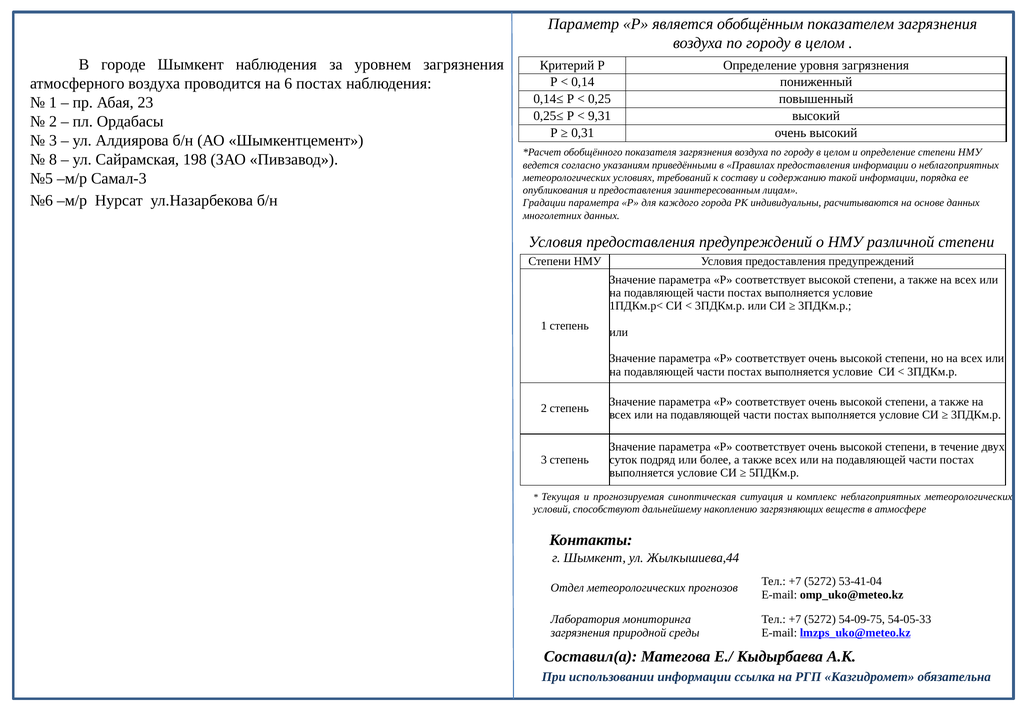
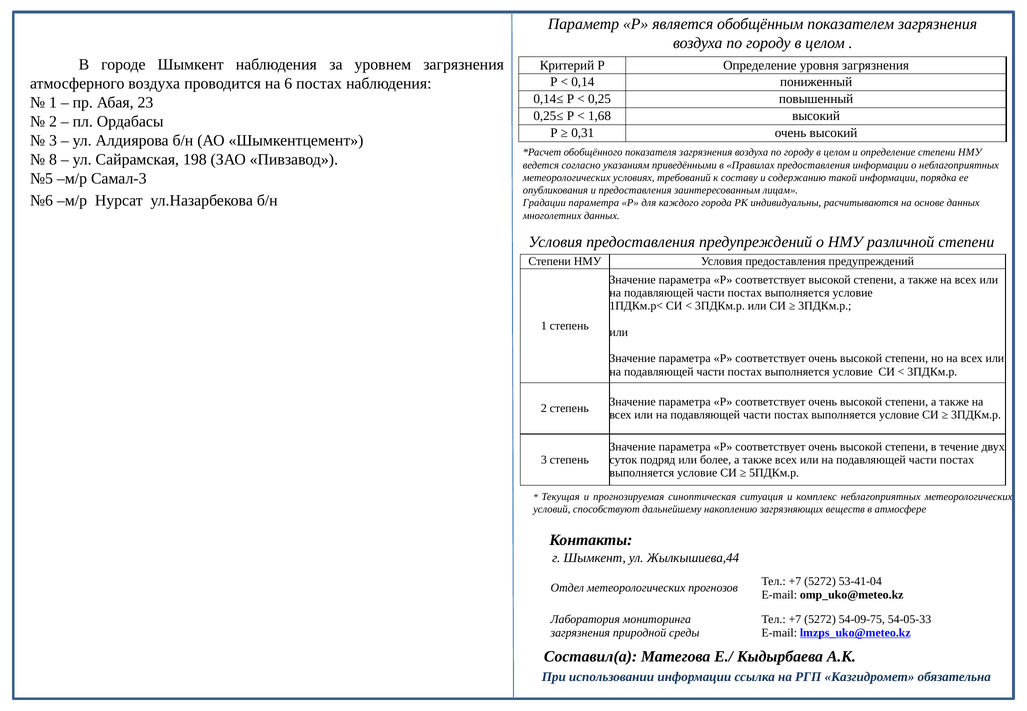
9,31: 9,31 -> 1,68
